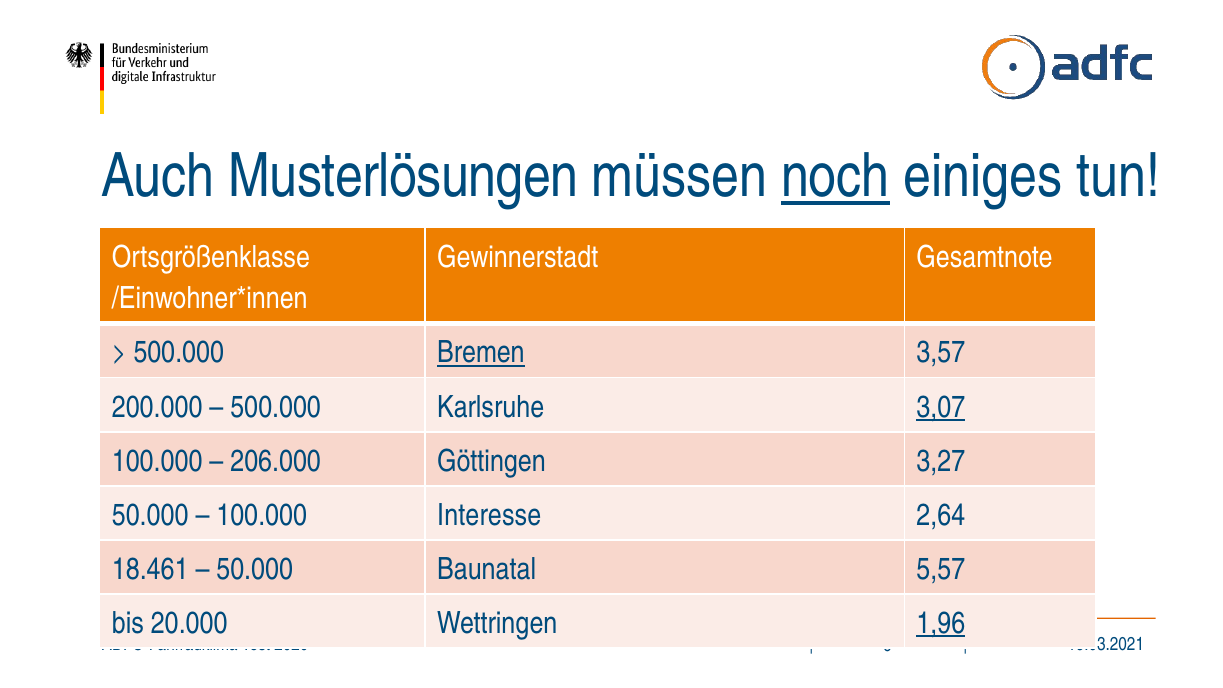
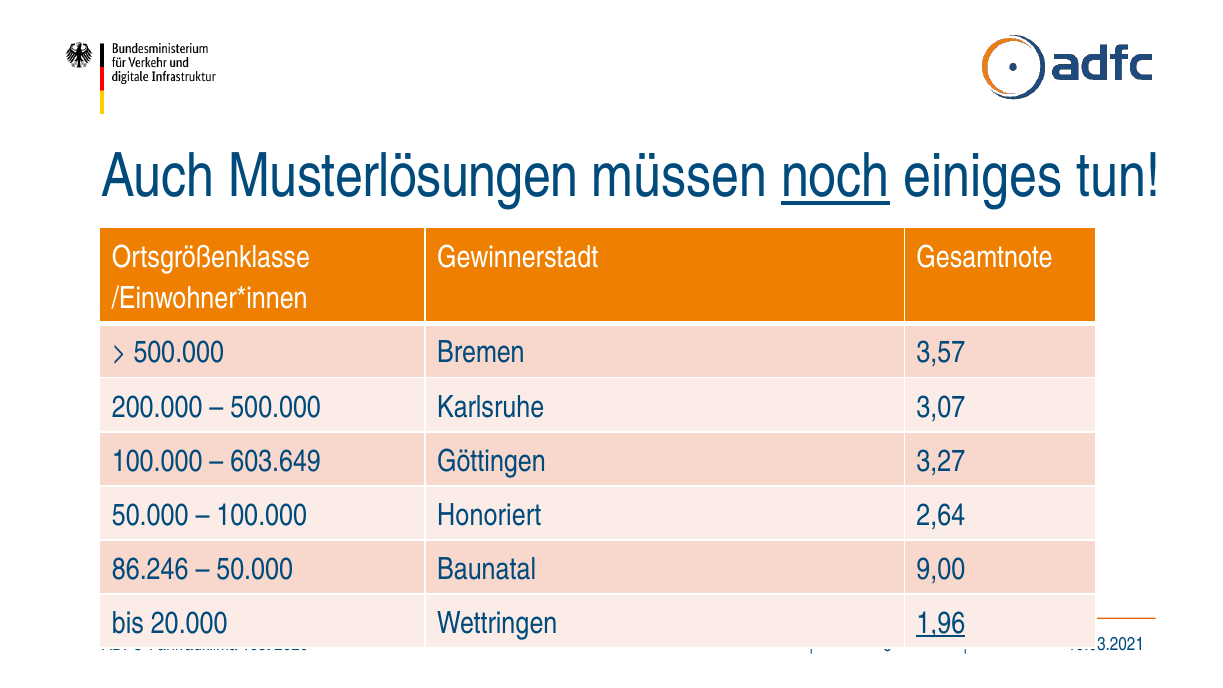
Bremen underline: present -> none
3,07 underline: present -> none
206.000: 206.000 -> 603.649
Interesse: Interesse -> Honoriert
18.461: 18.461 -> 86.246
5,57: 5,57 -> 9,00
